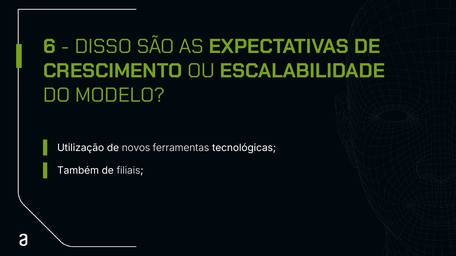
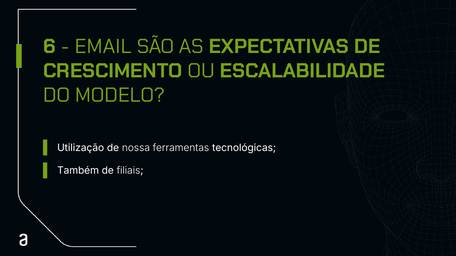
DISSO: DISSO -> EMAIL
novos: novos -> nossa
